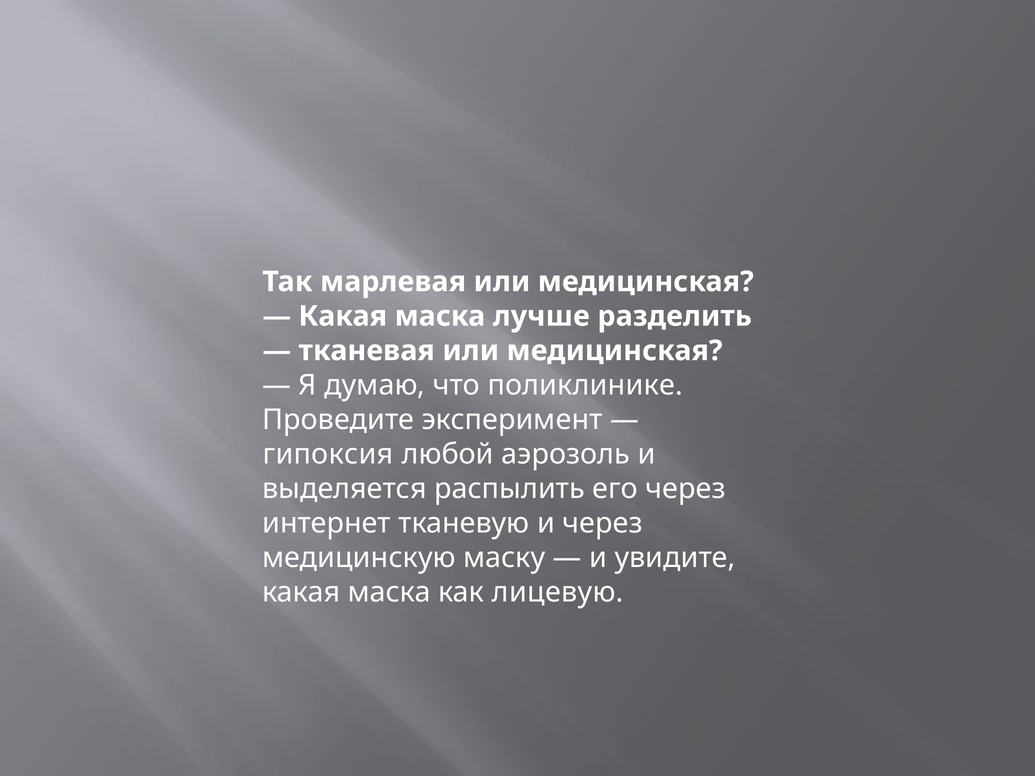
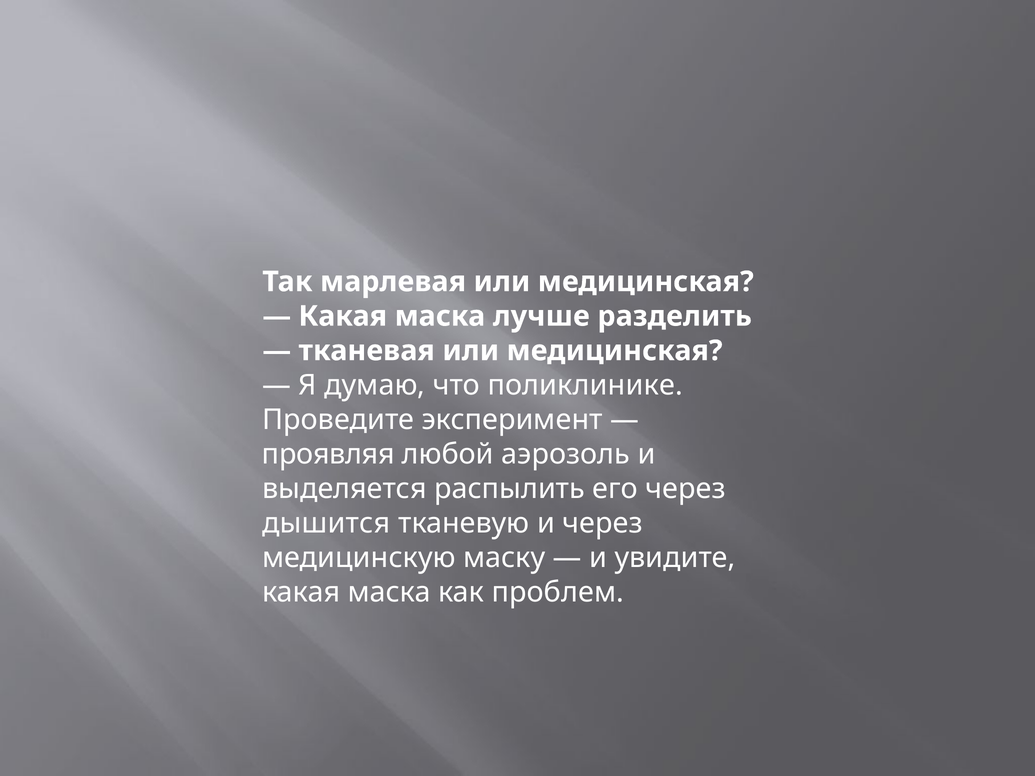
гипоксия: гипоксия -> проявляя
интернет: интернет -> дышится
лицевую: лицевую -> проблем
